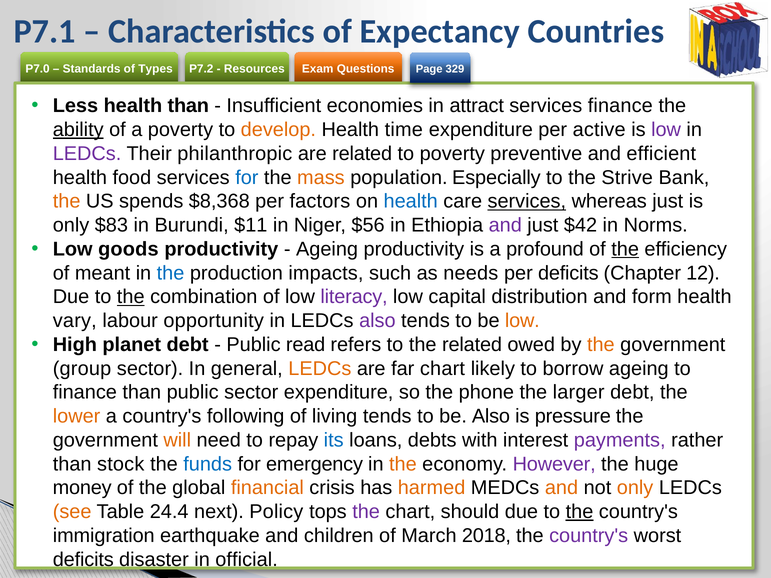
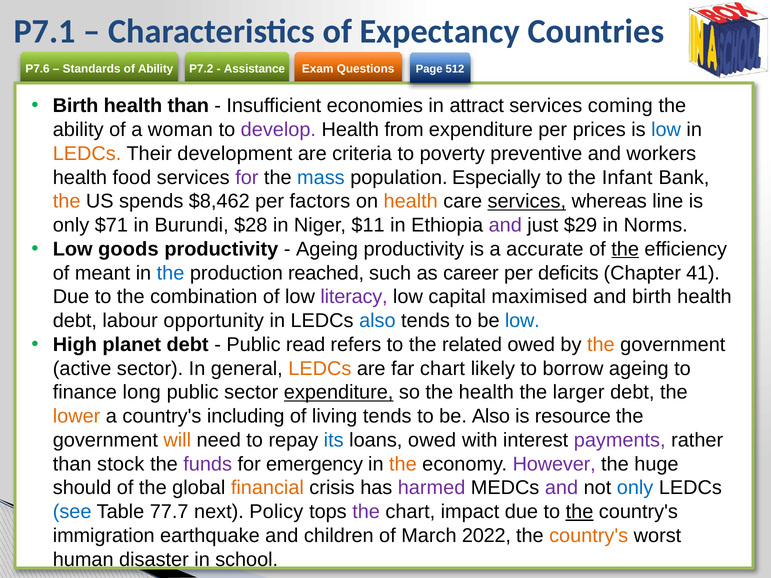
P7.0: P7.0 -> P7.6
of Types: Types -> Ability
Resources: Resources -> Assistance
329: 329 -> 512
Less at (75, 106): Less -> Birth
services finance: finance -> coming
ability at (78, 130) underline: present -> none
a poverty: poverty -> woman
develop colour: orange -> purple
time: time -> from
active: active -> prices
low at (666, 130) colour: purple -> blue
LEDCs at (87, 154) colour: purple -> orange
philanthropic: philanthropic -> development
are related: related -> criteria
efficient: efficient -> workers
for at (247, 178) colour: blue -> purple
mass colour: orange -> blue
Strive: Strive -> Infant
$8,368: $8,368 -> $8,462
health at (411, 201) colour: blue -> orange
whereas just: just -> line
$83: $83 -> $71
$11: $11 -> $28
$56: $56 -> $11
$42: $42 -> $29
profound: profound -> accurate
impacts: impacts -> reached
needs: needs -> career
12: 12 -> 41
the at (131, 297) underline: present -> none
distribution: distribution -> maximised
and form: form -> birth
vary at (75, 321): vary -> debt
also at (377, 321) colour: purple -> blue
low at (522, 321) colour: orange -> blue
group: group -> active
finance than: than -> long
expenditure at (339, 393) underline: none -> present
the phone: phone -> health
following: following -> including
pressure: pressure -> resource
loans debts: debts -> owed
funds colour: blue -> purple
money: money -> should
harmed colour: orange -> purple
and at (561, 488) colour: orange -> purple
only at (635, 488) colour: orange -> blue
see colour: orange -> blue
24.4: 24.4 -> 77.7
should: should -> impact
2018: 2018 -> 2022
country's at (589, 536) colour: purple -> orange
deficits at (83, 560): deficits -> human
official: official -> school
